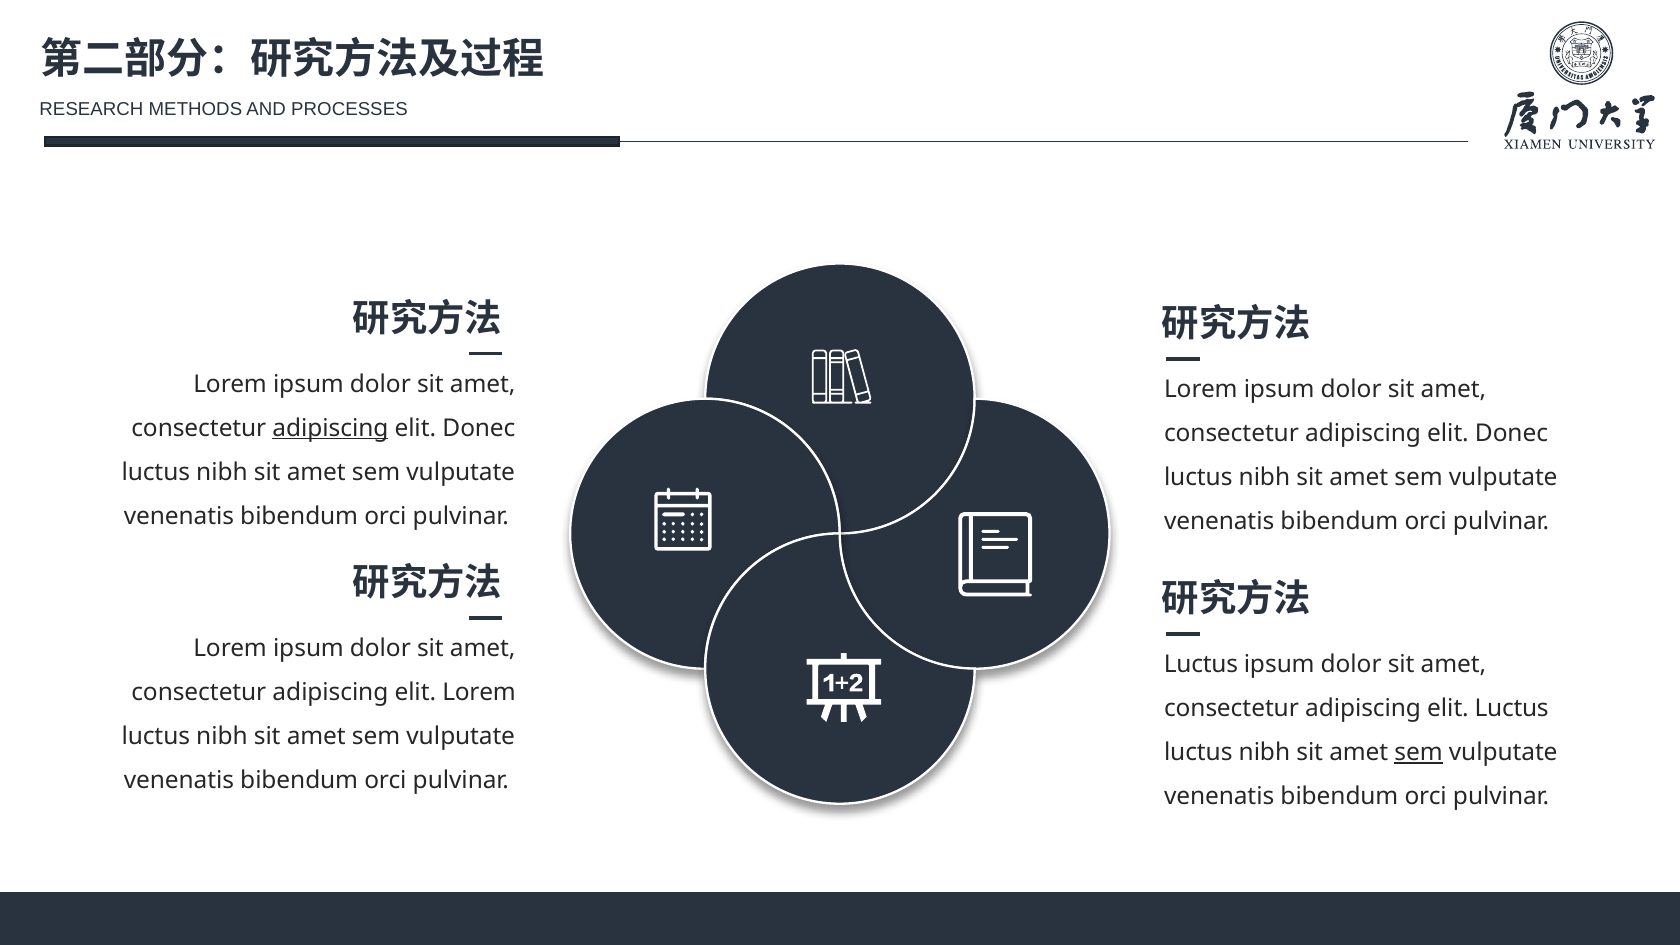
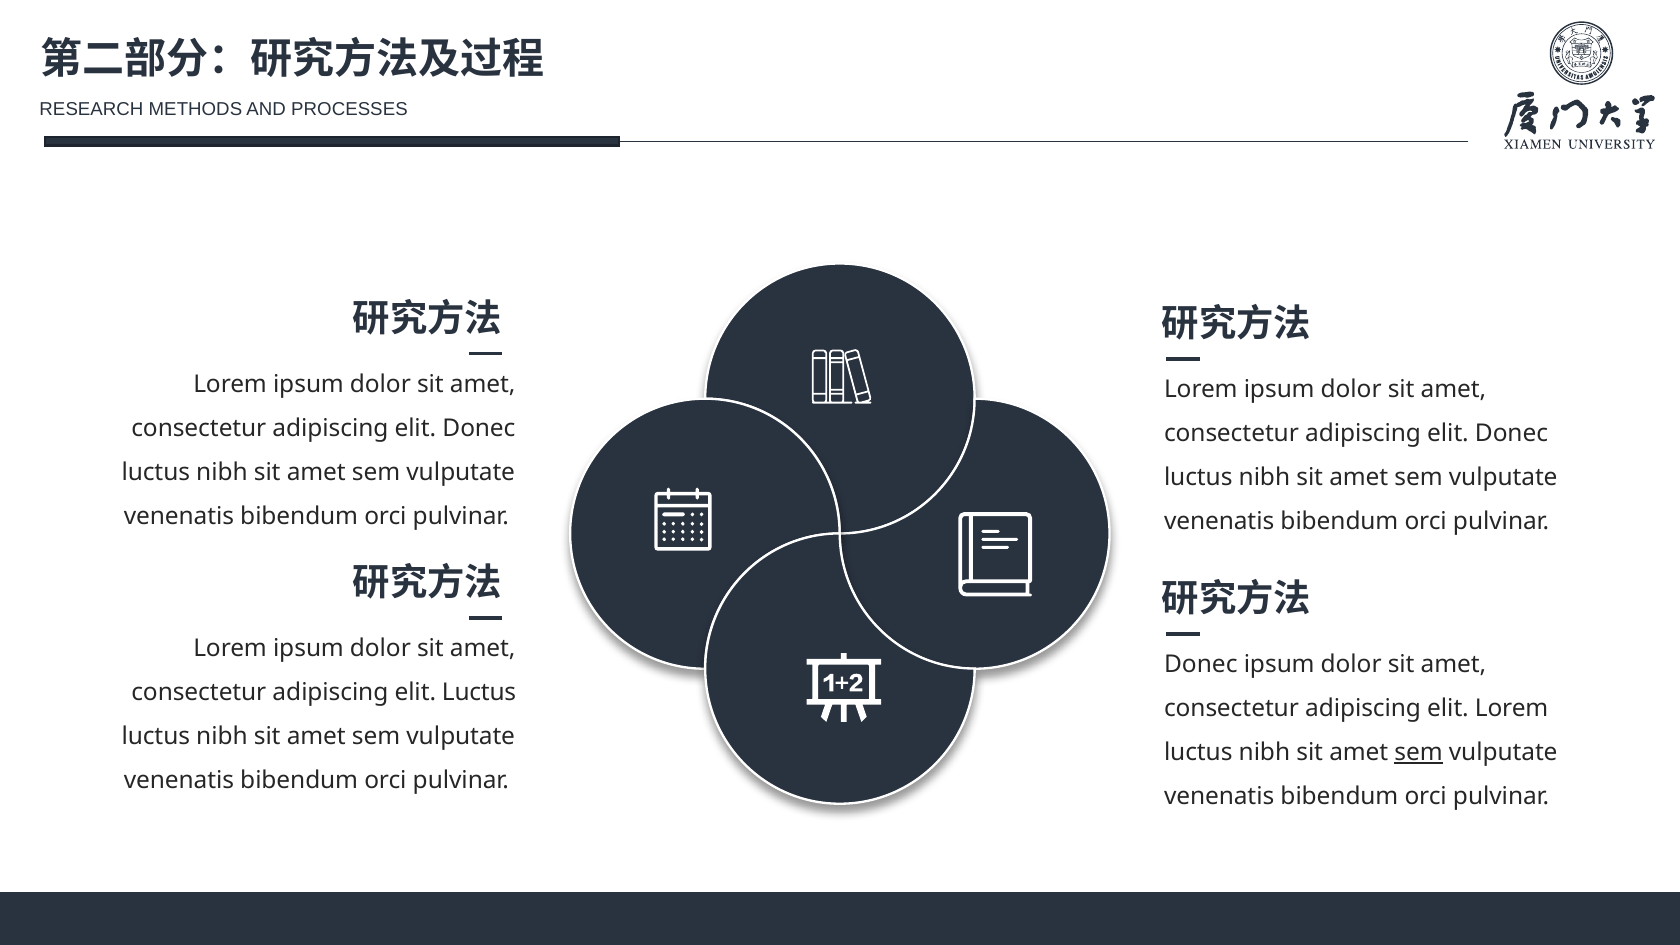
adipiscing at (330, 428) underline: present -> none
Luctus at (1201, 664): Luctus -> Donec
elit Lorem: Lorem -> Luctus
elit Luctus: Luctus -> Lorem
